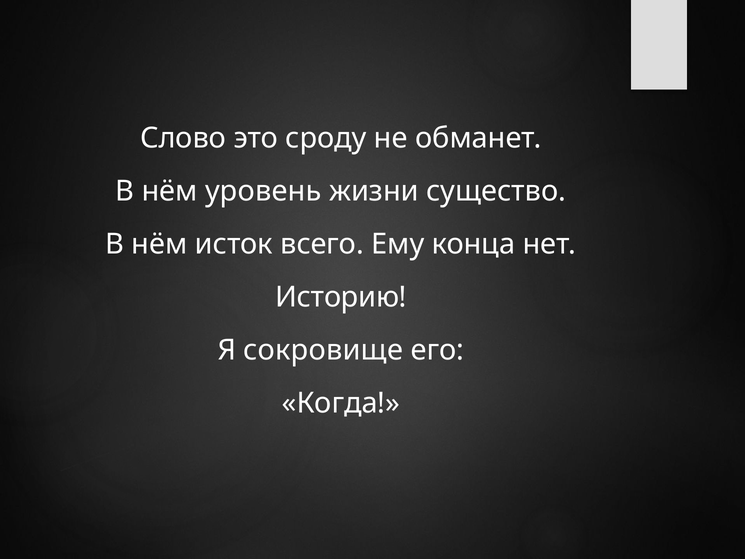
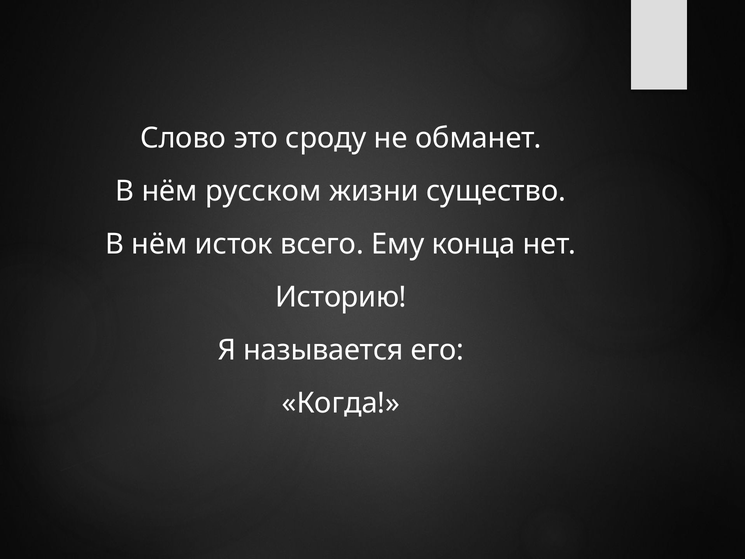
уровень: уровень -> русском
сокровище: сокровище -> называется
